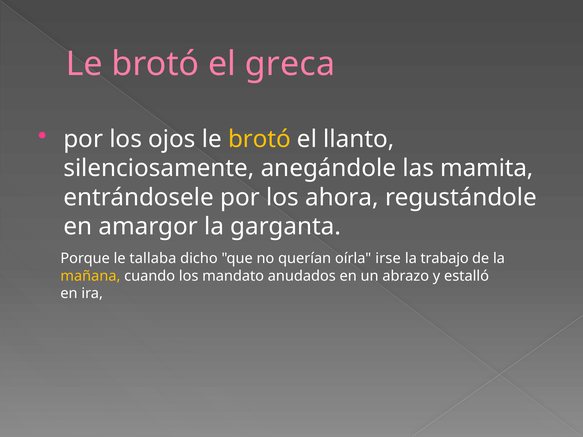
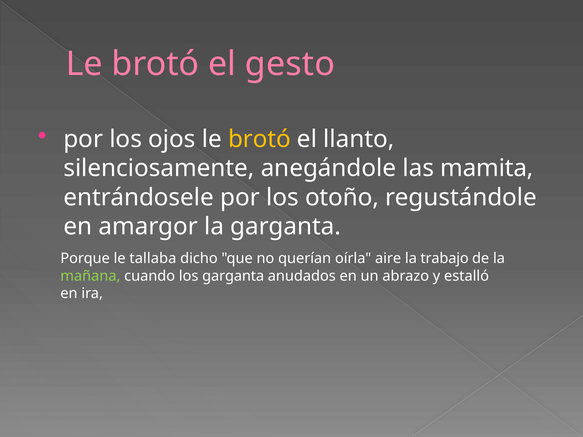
greca: greca -> gesto
ahora: ahora -> otoño
irse: irse -> aire
mañana colour: yellow -> light green
los mandato: mandato -> garganta
